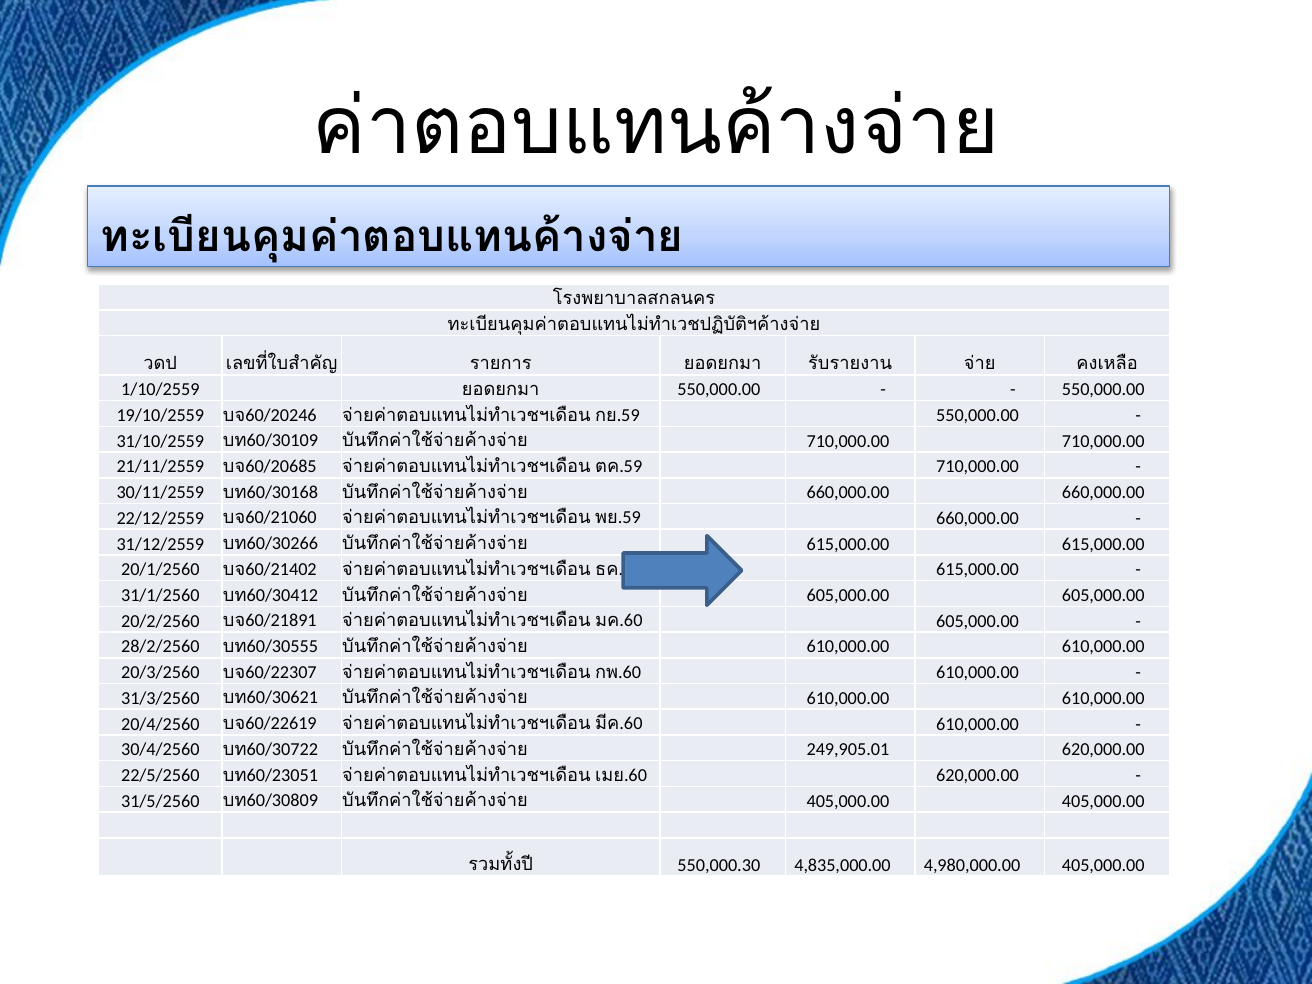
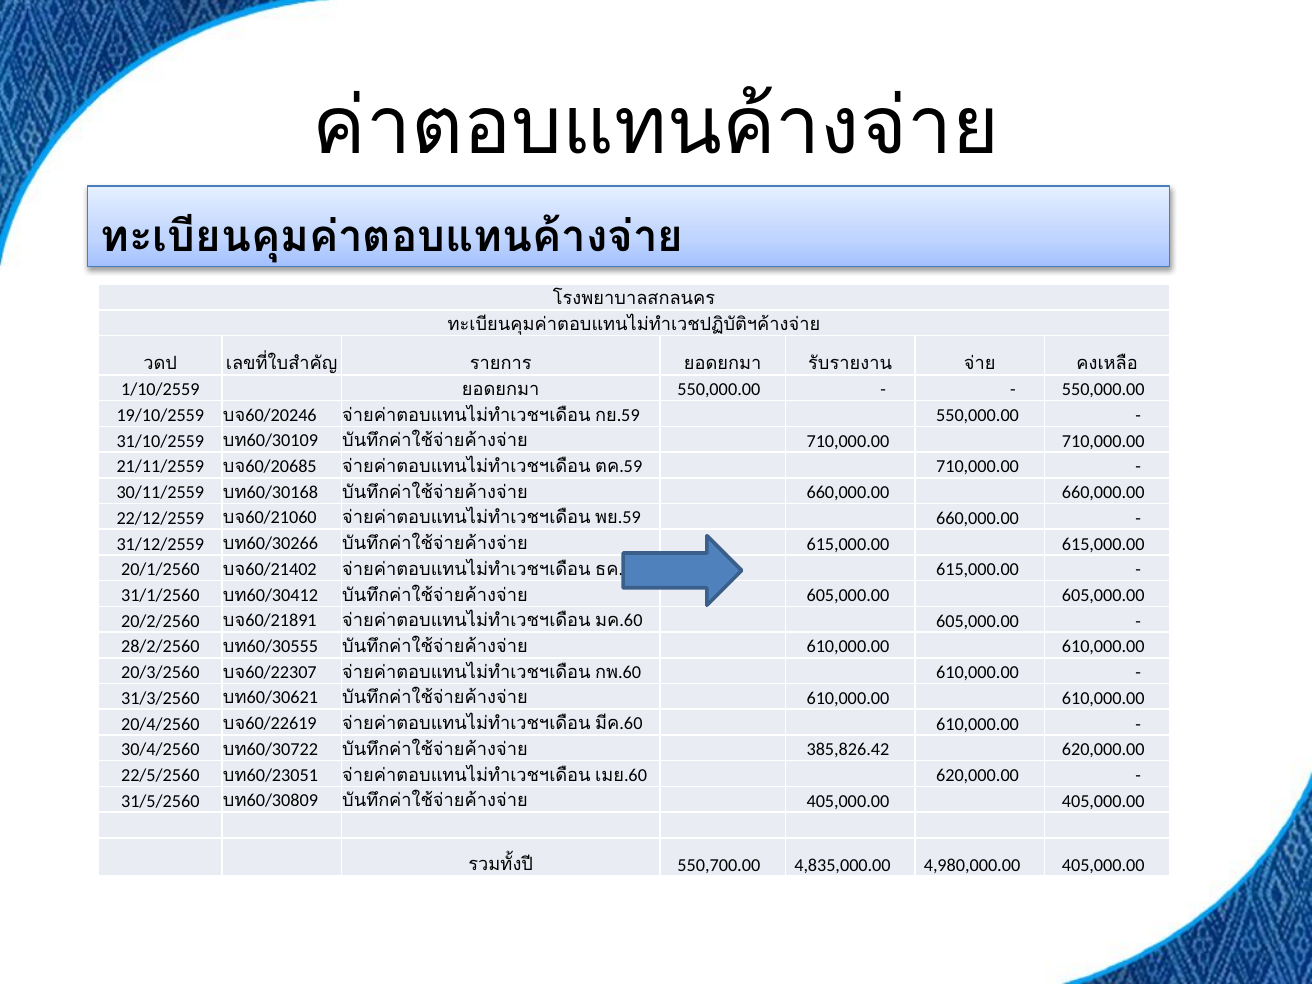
249,905.01: 249,905.01 -> 385,826.42
550,000.30: 550,000.30 -> 550,700.00
